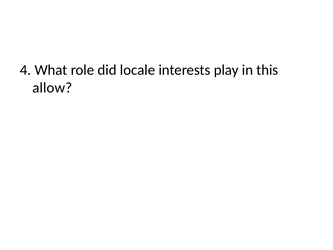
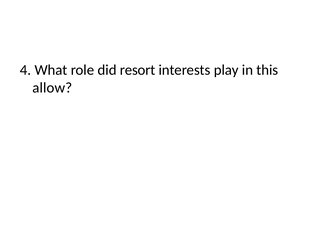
locale: locale -> resort
